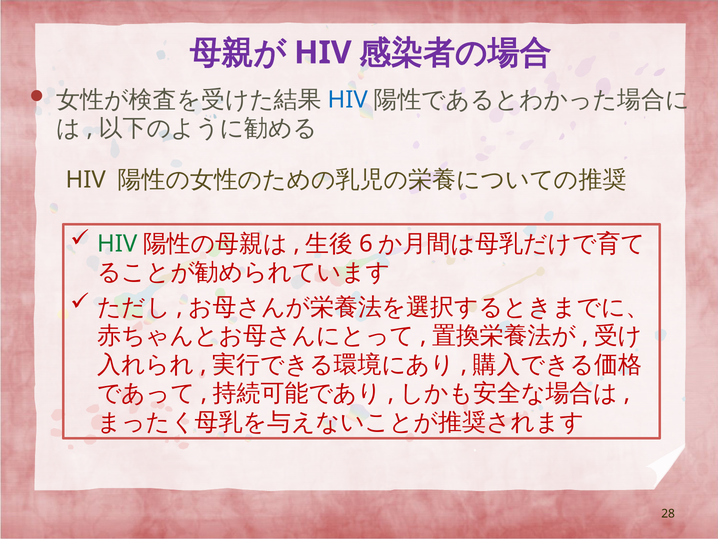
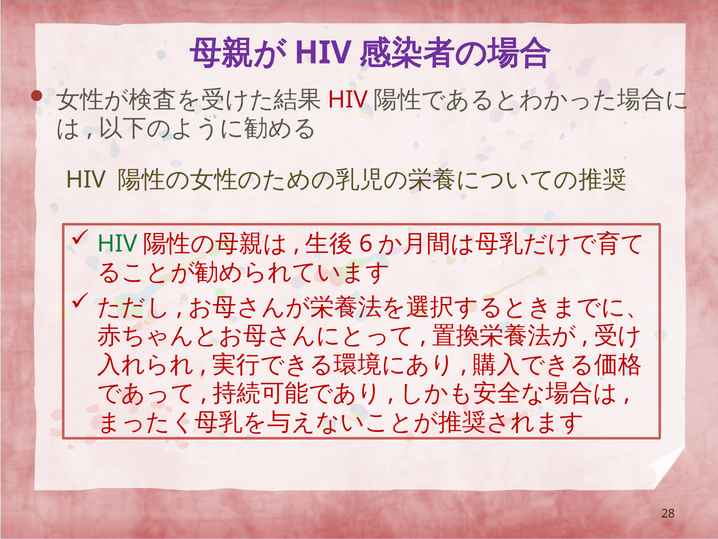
HIV at (348, 100) colour: blue -> red
